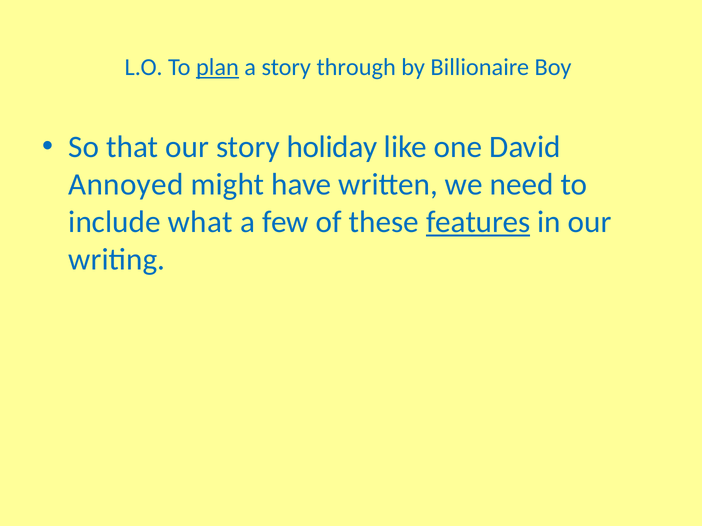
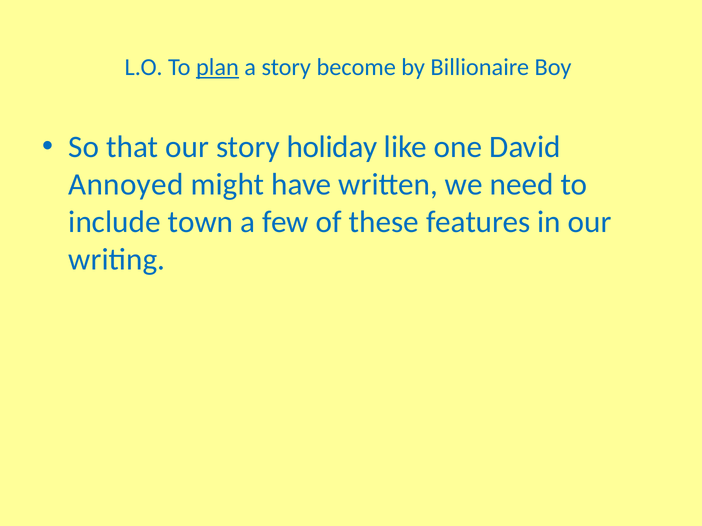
through: through -> become
what: what -> town
features underline: present -> none
